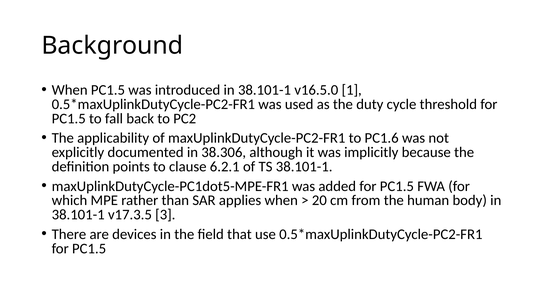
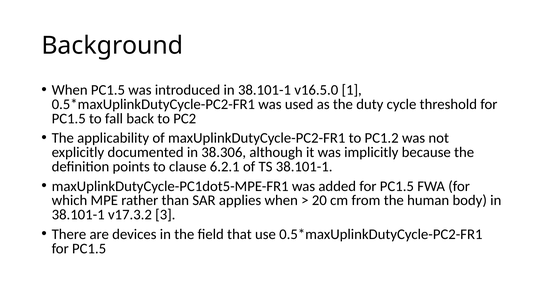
PC1.6: PC1.6 -> PC1.2
v17.3.5: v17.3.5 -> v17.3.2
